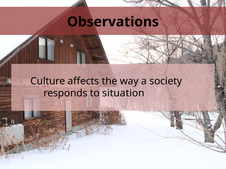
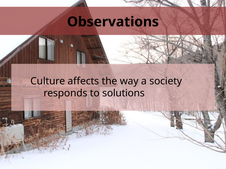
situation: situation -> solutions
